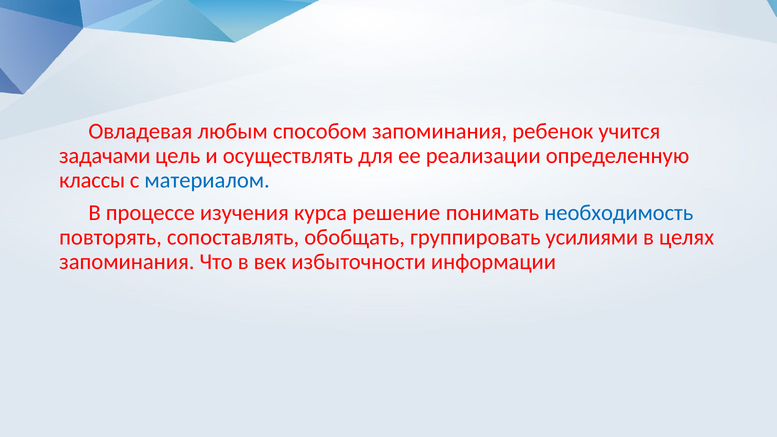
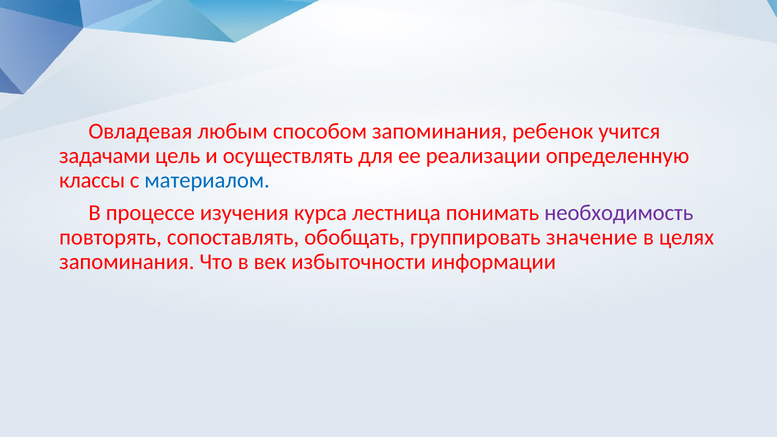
решение: решение -> лестница
необходимость colour: blue -> purple
усилиями: усилиями -> значение
